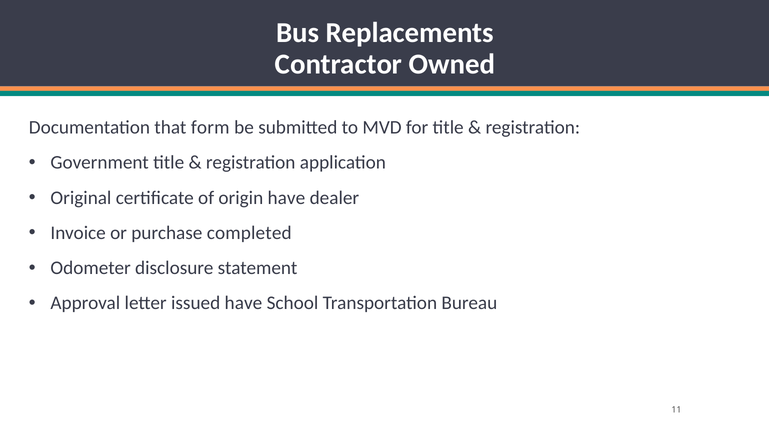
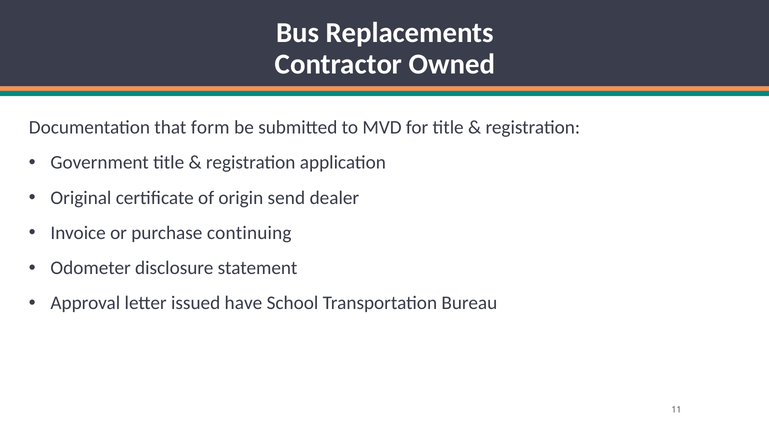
origin have: have -> send
completed: completed -> continuing
